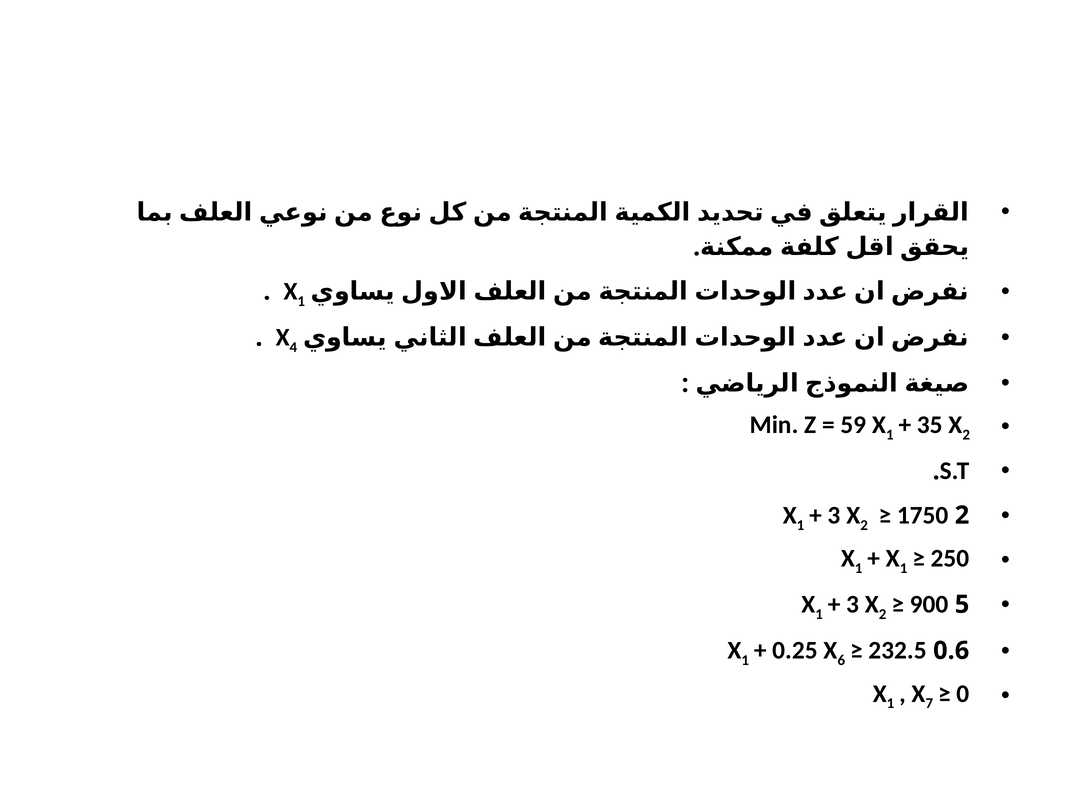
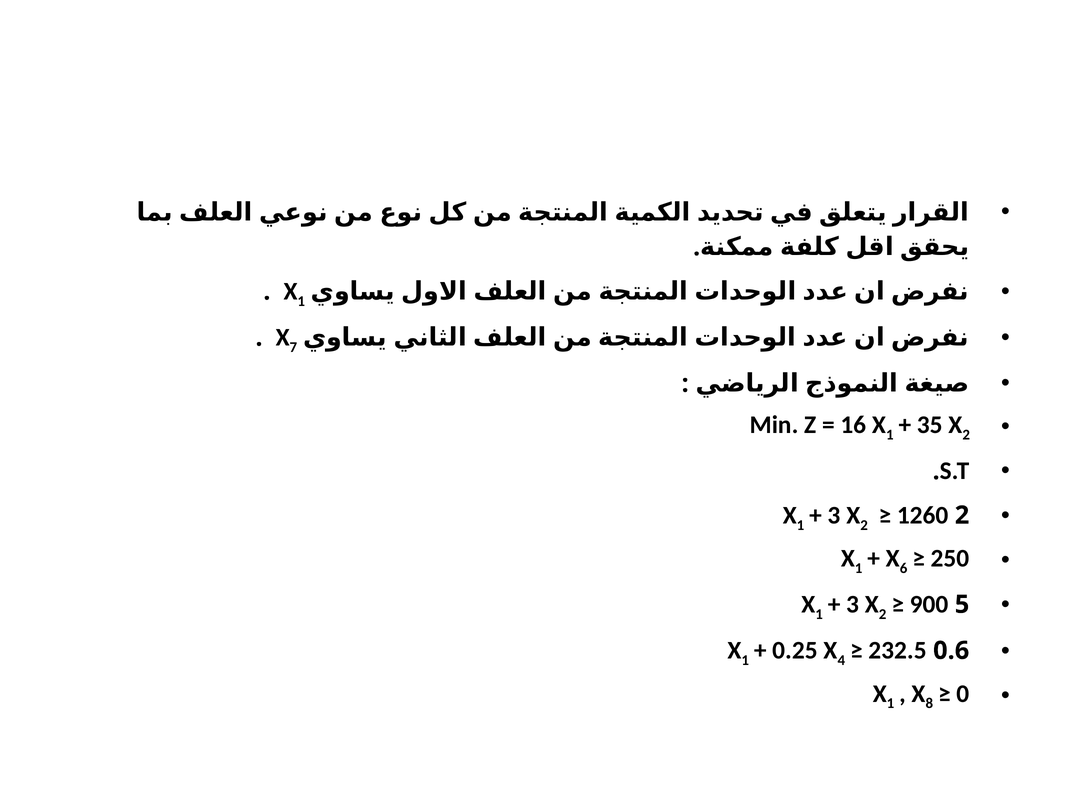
4: 4 -> 7
59: 59 -> 16
1750: 1750 -> 1260
1 at (904, 568): 1 -> 6
6: 6 -> 4
7: 7 -> 8
